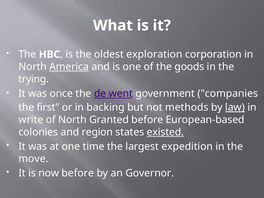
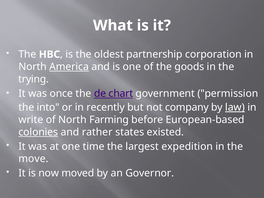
exploration: exploration -> partnership
went: went -> chart
companies: companies -> permission
first: first -> into
backing: backing -> recently
methods: methods -> company
Granted: Granted -> Farming
colonies underline: none -> present
region: region -> rather
existed underline: present -> none
now before: before -> moved
